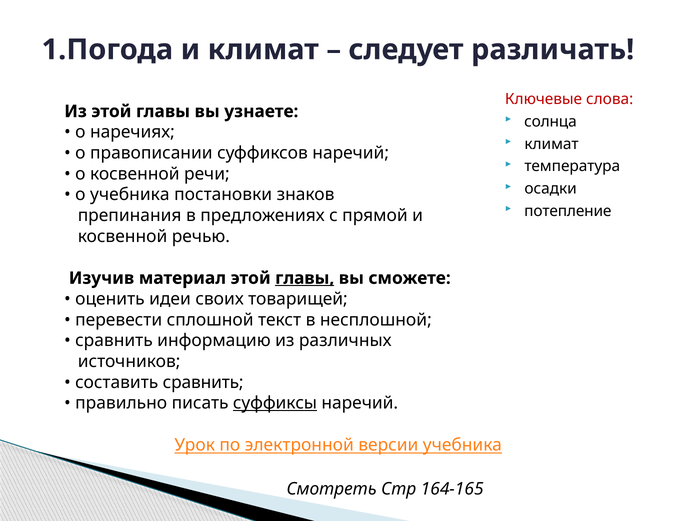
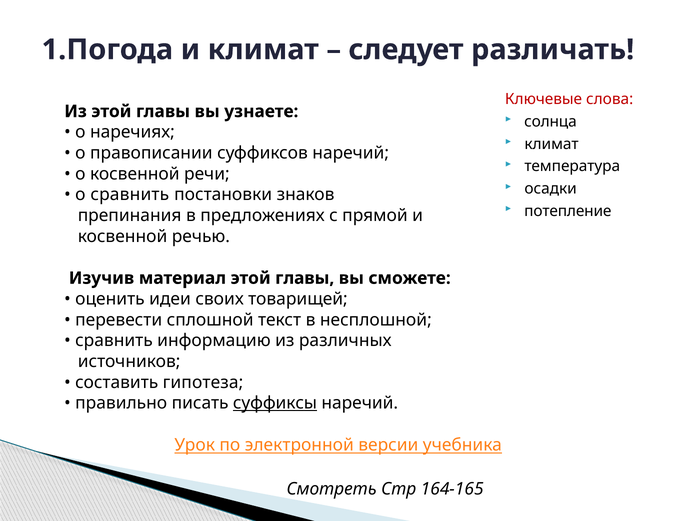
о учебника: учебника -> сравнить
главы at (305, 278) underline: present -> none
составить сравнить: сравнить -> гипотеза
